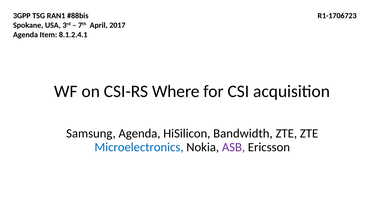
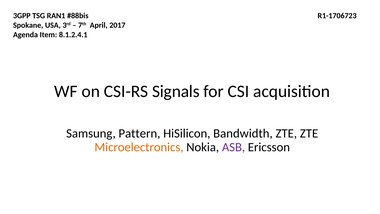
Where: Where -> Signals
Samsung Agenda: Agenda -> Pattern
Microelectronics colour: blue -> orange
